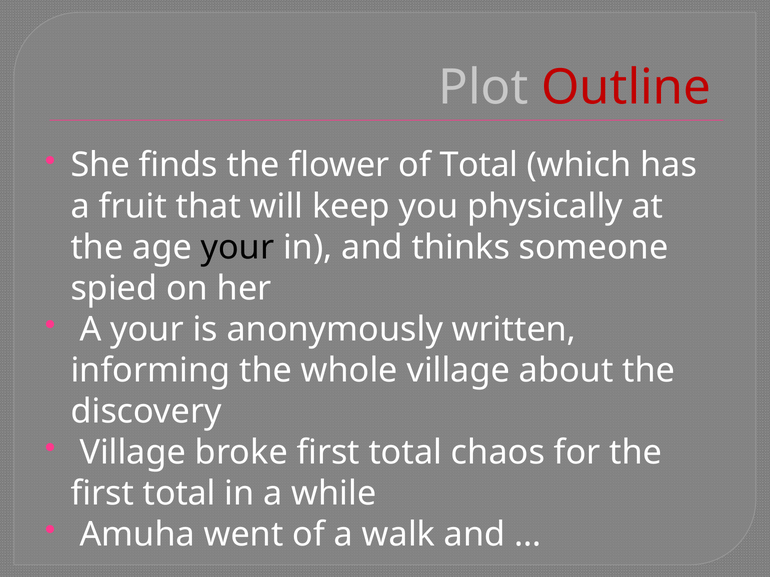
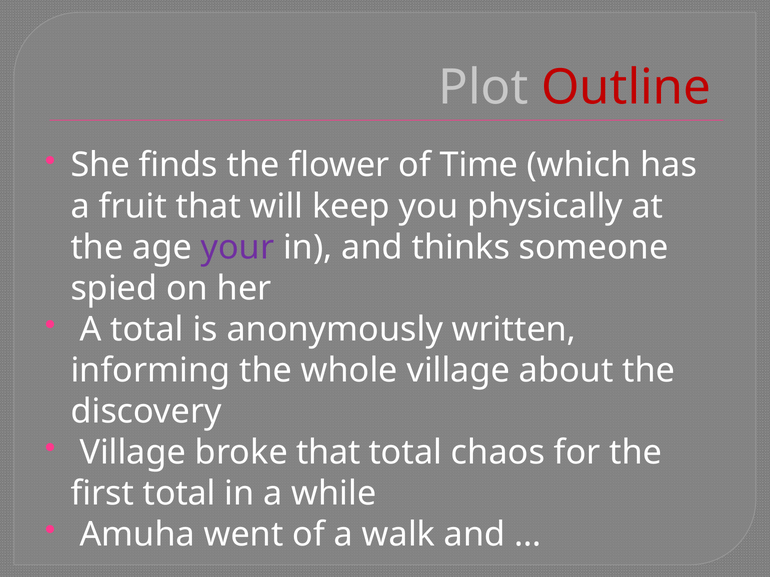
of Total: Total -> Time
your at (237, 248) colour: black -> purple
A your: your -> total
broke first: first -> that
